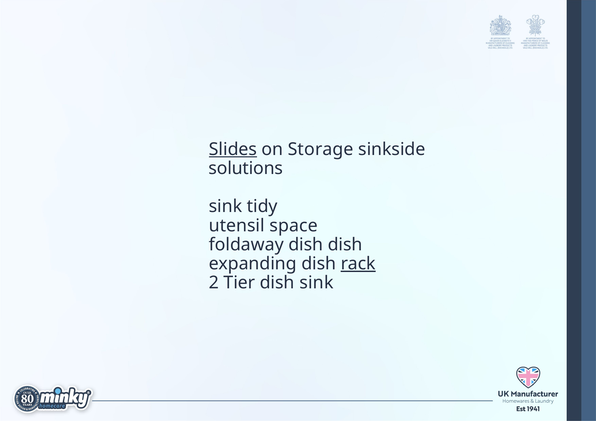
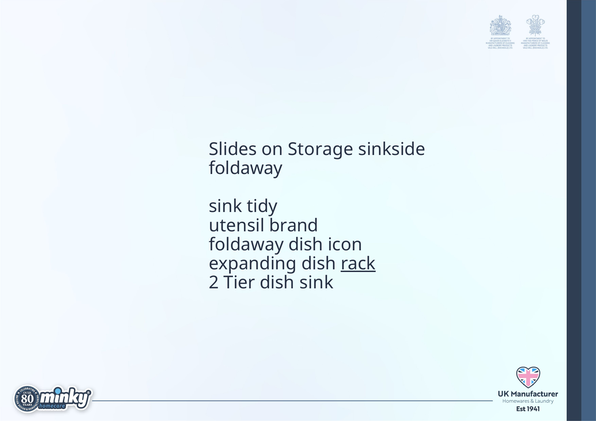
Slides underline: present -> none
solutions at (246, 168): solutions -> foldaway
space: space -> brand
dish dish: dish -> icon
